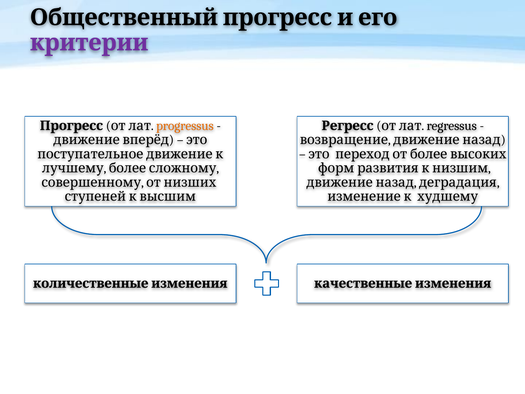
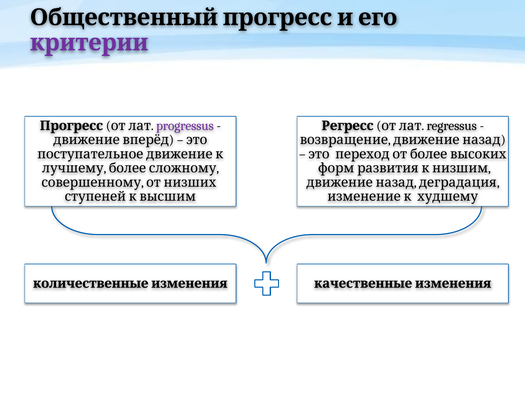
progressus colour: orange -> purple
